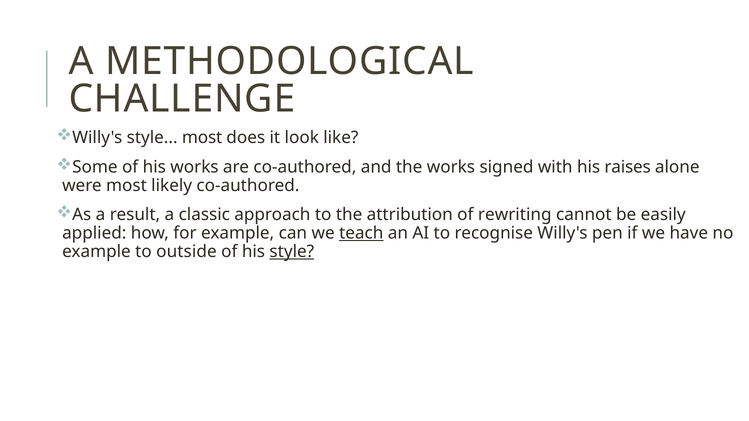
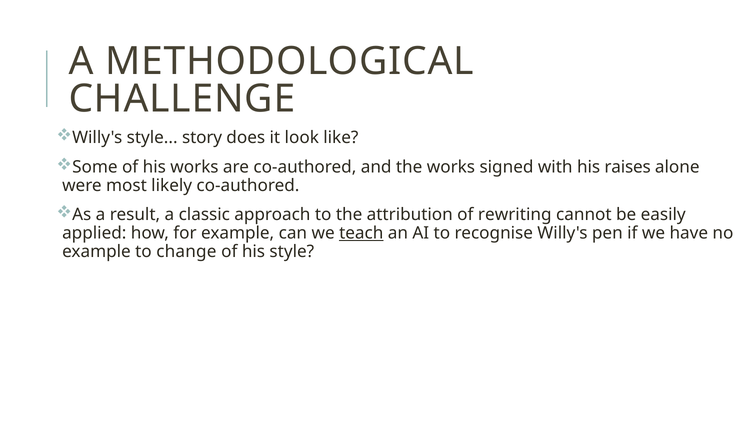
style most: most -> story
outside: outside -> change
style at (292, 252) underline: present -> none
